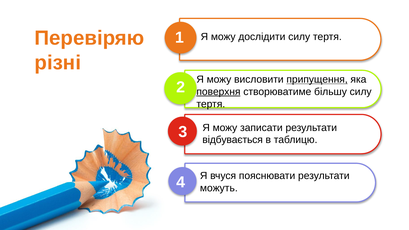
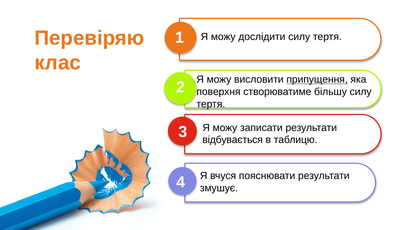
різні: різні -> клас
поверхня underline: present -> none
можуть: можуть -> змушує
